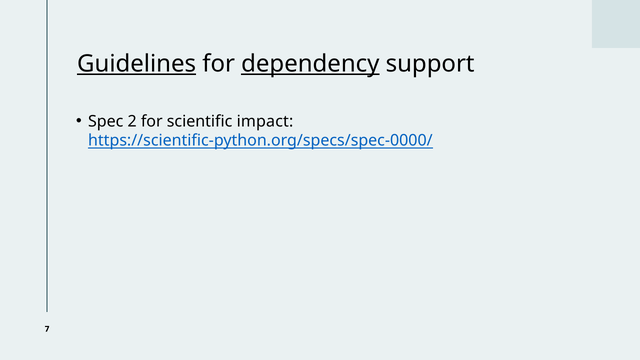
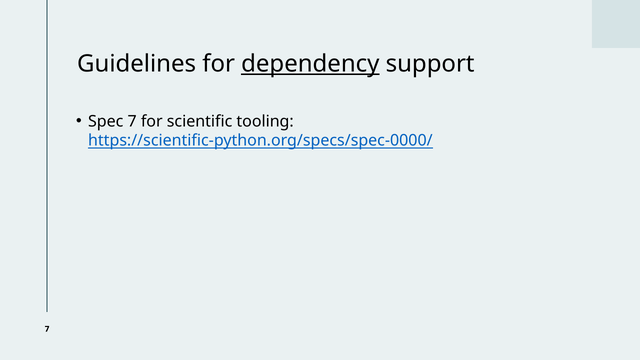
Guidelines underline: present -> none
Spec 2: 2 -> 7
impact: impact -> tooling
